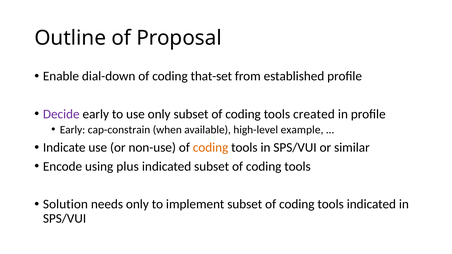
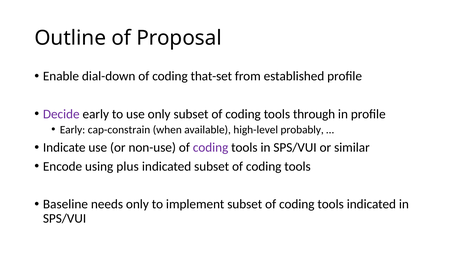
created: created -> through
example: example -> probably
coding at (211, 148) colour: orange -> purple
Solution: Solution -> Baseline
